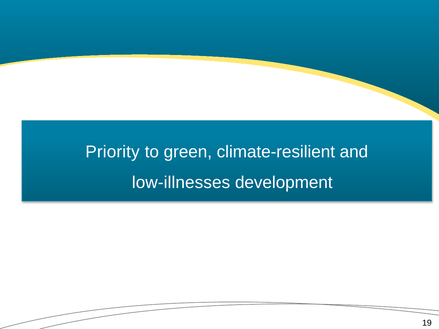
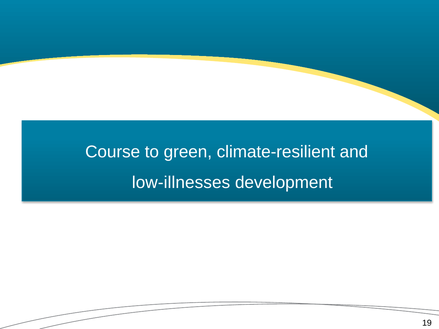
Priority: Priority -> Course
